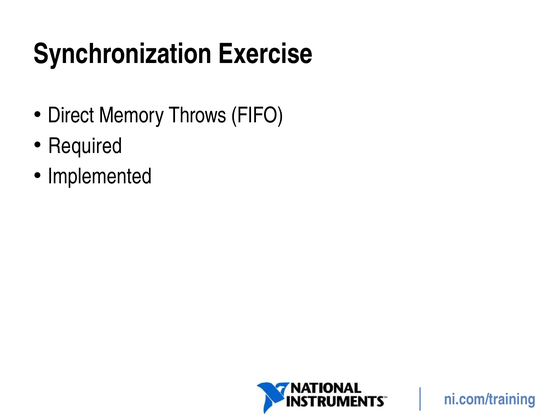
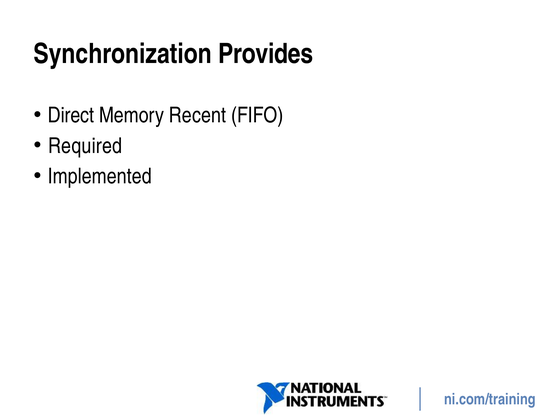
Exercise: Exercise -> Provides
Throws: Throws -> Recent
